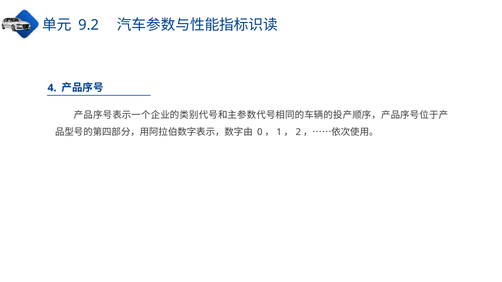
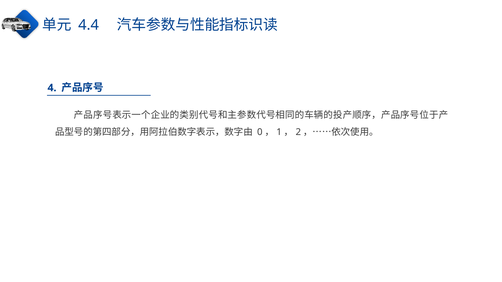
9.2: 9.2 -> 4.4
